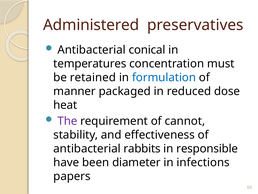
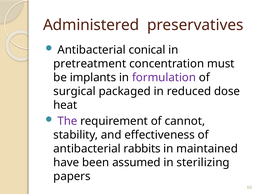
temperatures: temperatures -> pretreatment
retained: retained -> implants
formulation colour: blue -> purple
manner: manner -> surgical
responsible: responsible -> maintained
diameter: diameter -> assumed
infections: infections -> sterilizing
